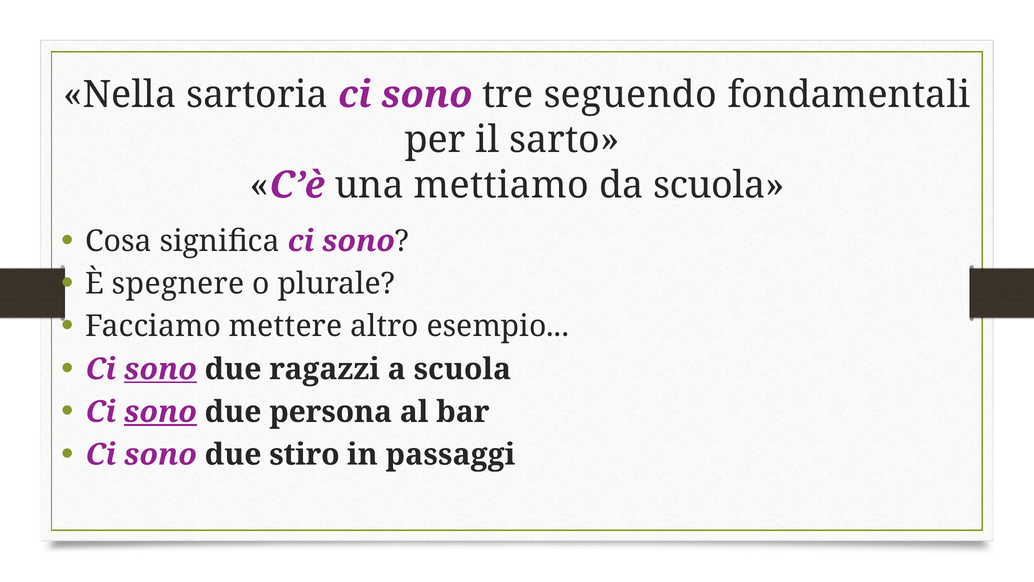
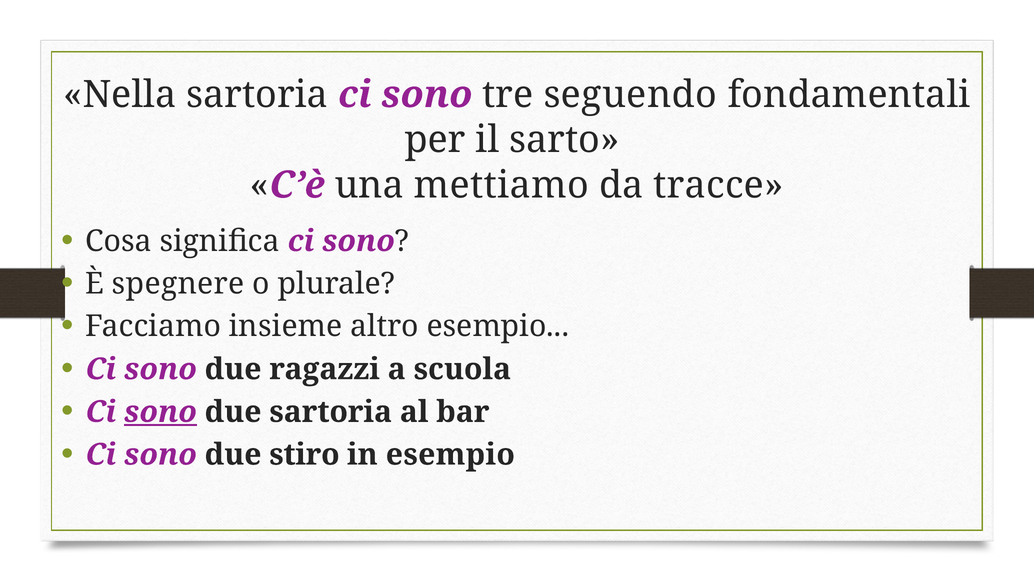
da scuola: scuola -> tracce
mettere: mettere -> insieme
sono at (160, 369) underline: present -> none
due persona: persona -> sartoria
in passaggi: passaggi -> esempio
